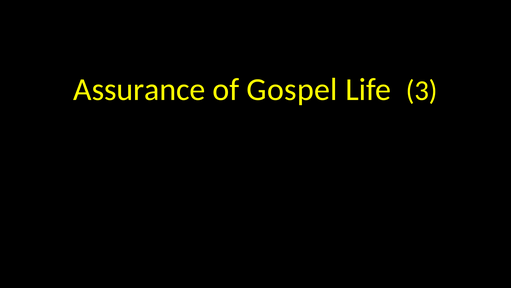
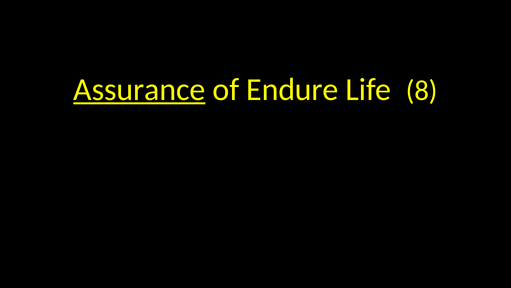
Assurance underline: none -> present
Gospel: Gospel -> Endure
3: 3 -> 8
